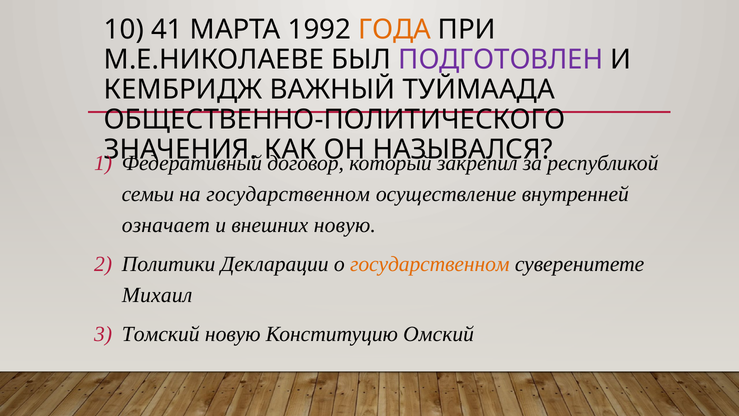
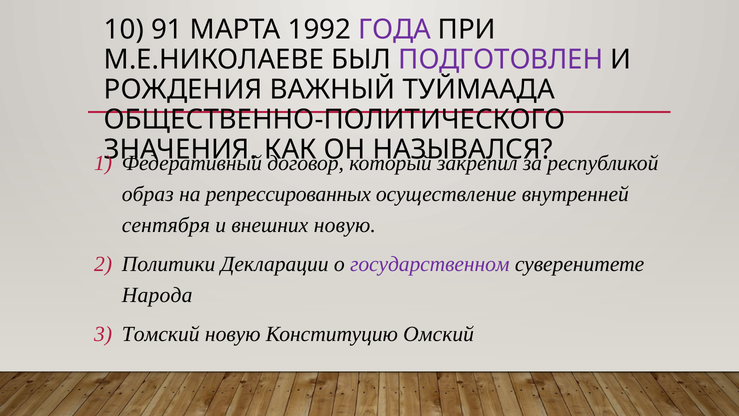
41: 41 -> 91
ГОДА colour: orange -> purple
КЕМБРИДЖ: КЕМБРИДЖ -> РОЖДЕНИЯ
семьи: семьи -> образ
на государственном: государственном -> репрессированных
означает: означает -> сентября
государственном at (430, 264) colour: orange -> purple
Михаил: Михаил -> Народа
